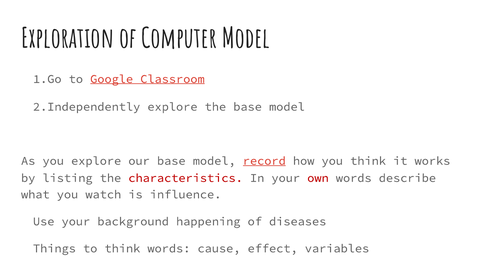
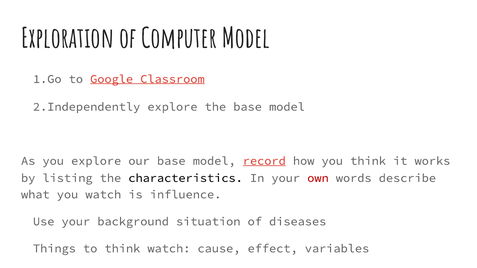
characteristics colour: red -> black
happening: happening -> situation
think words: words -> watch
